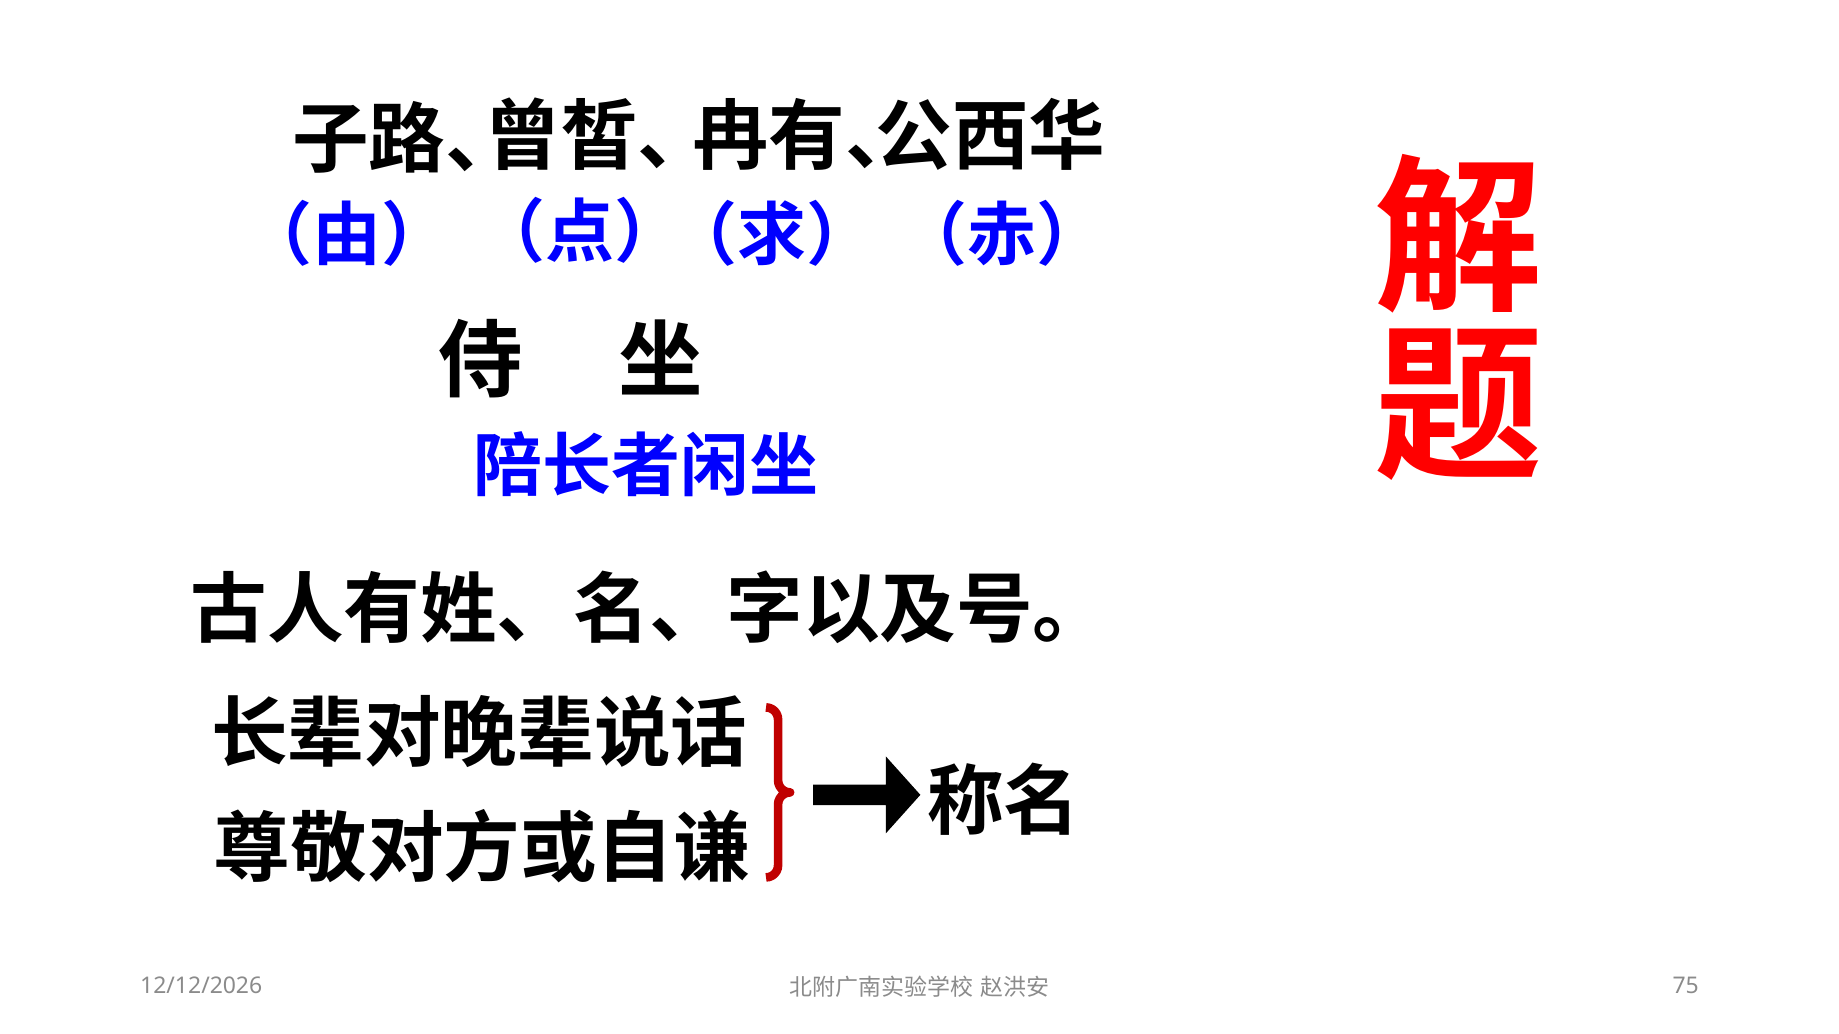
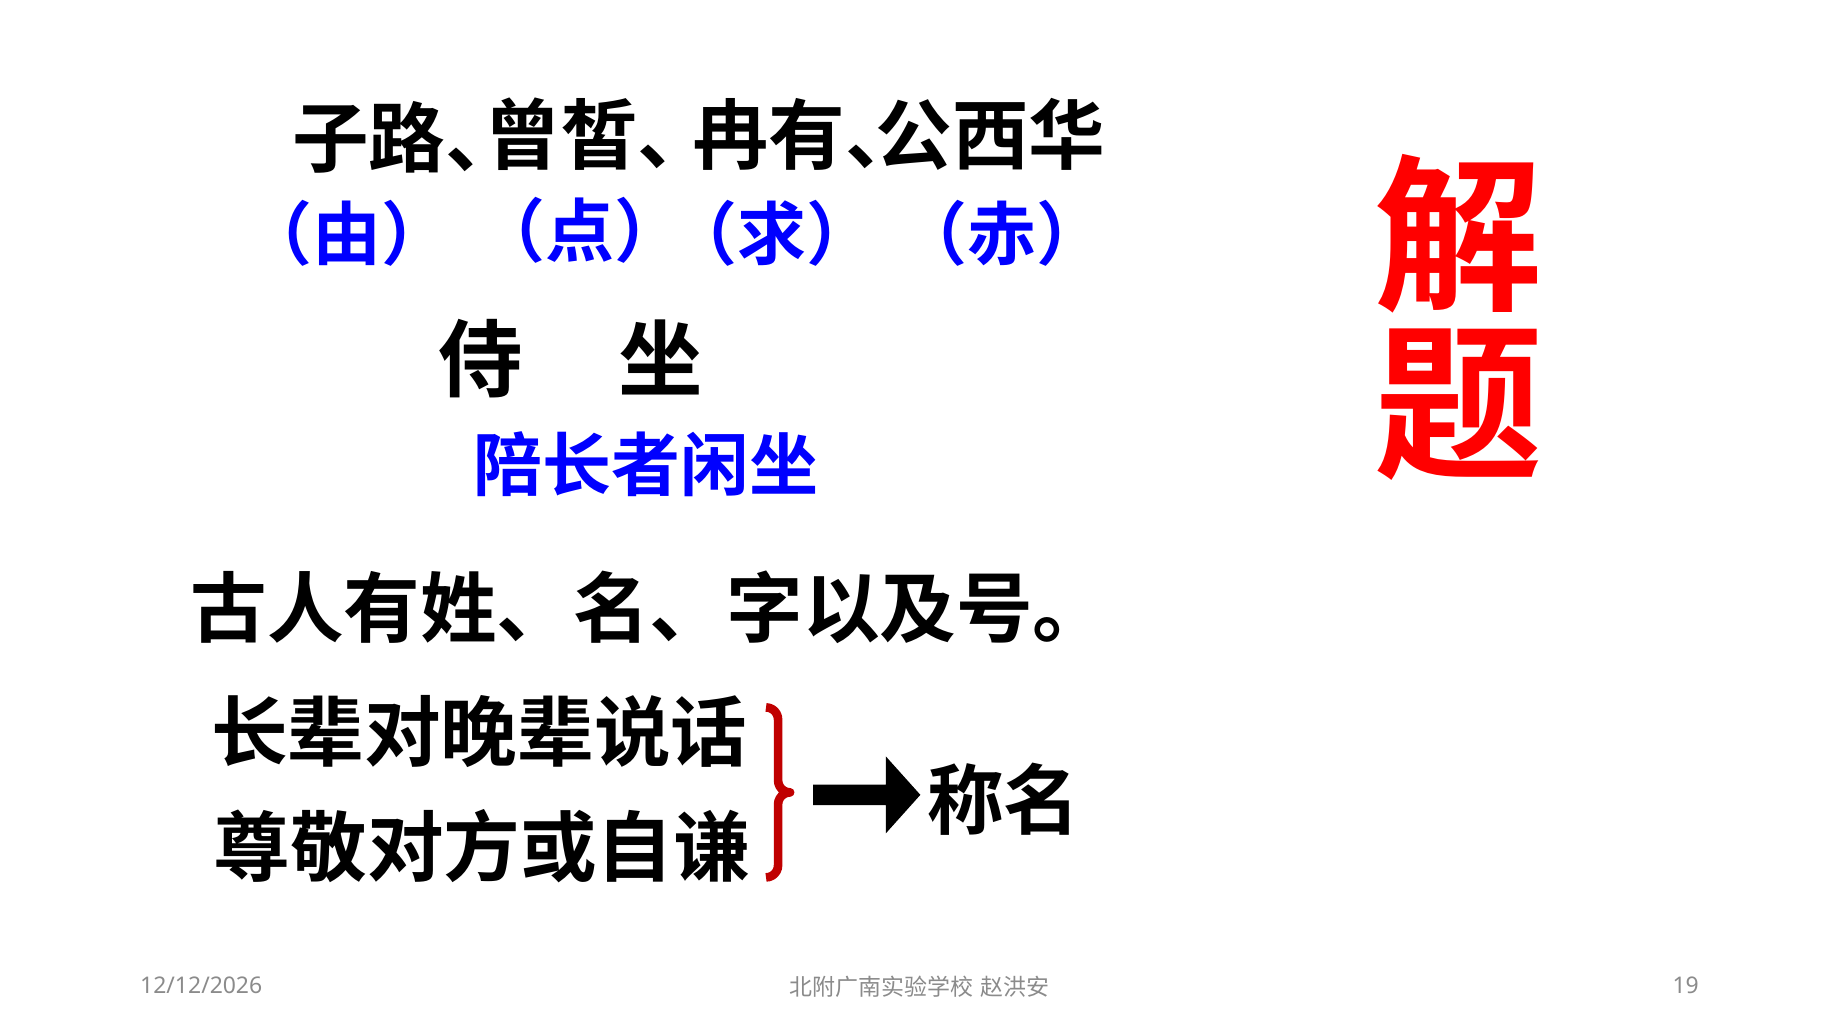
75: 75 -> 19
